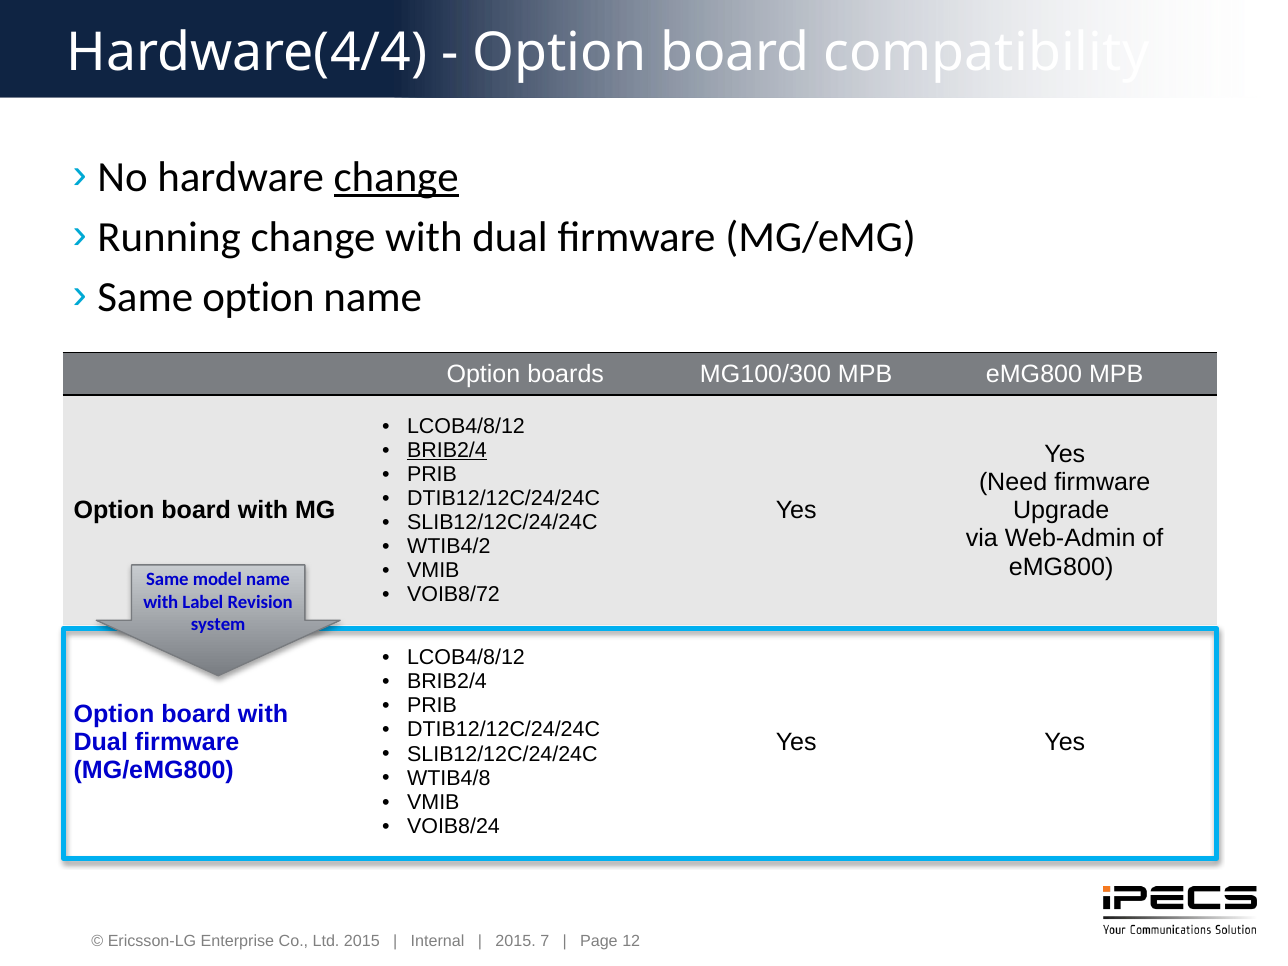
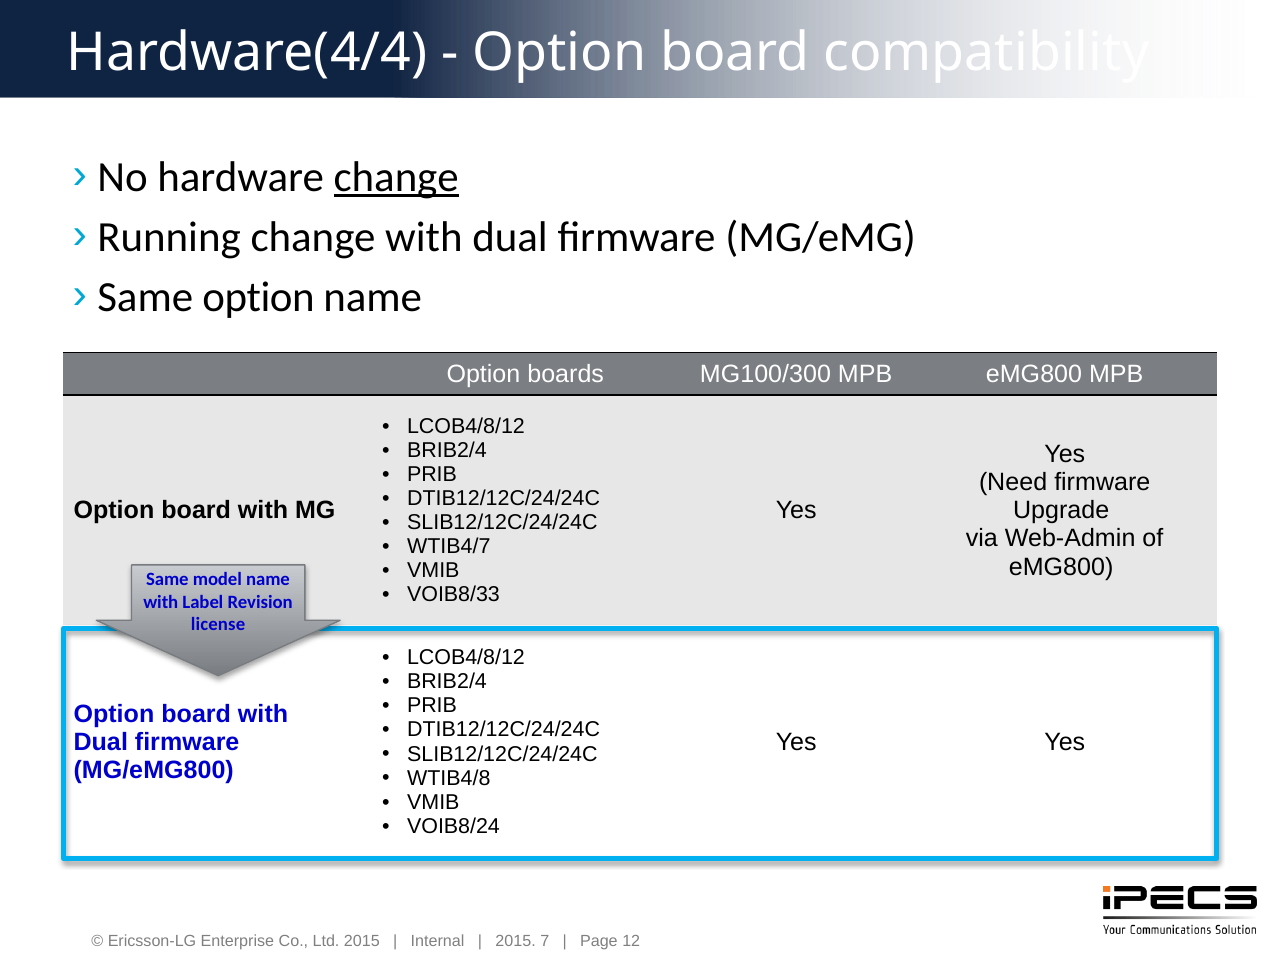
BRIB2/4 at (447, 450) underline: present -> none
WTIB4/2: WTIB4/2 -> WTIB4/7
VOIB8/72: VOIB8/72 -> VOIB8/33
system: system -> license
